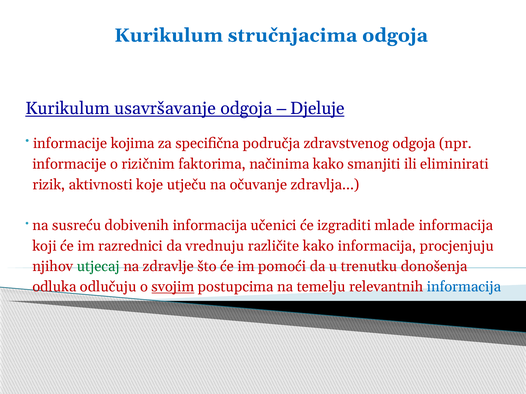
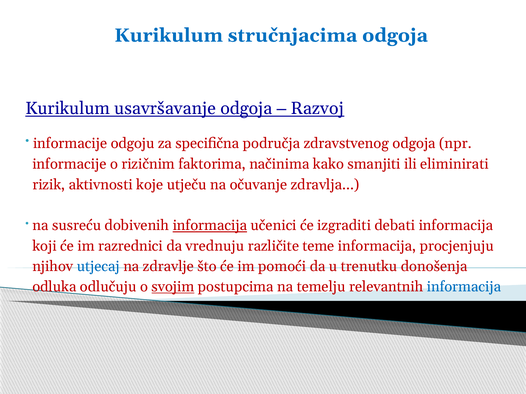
Djeluje: Djeluje -> Razvoj
kojima: kojima -> odgoju
informacija at (210, 226) underline: none -> present
mlade: mlade -> debati
različite kako: kako -> teme
utjecaj colour: green -> blue
